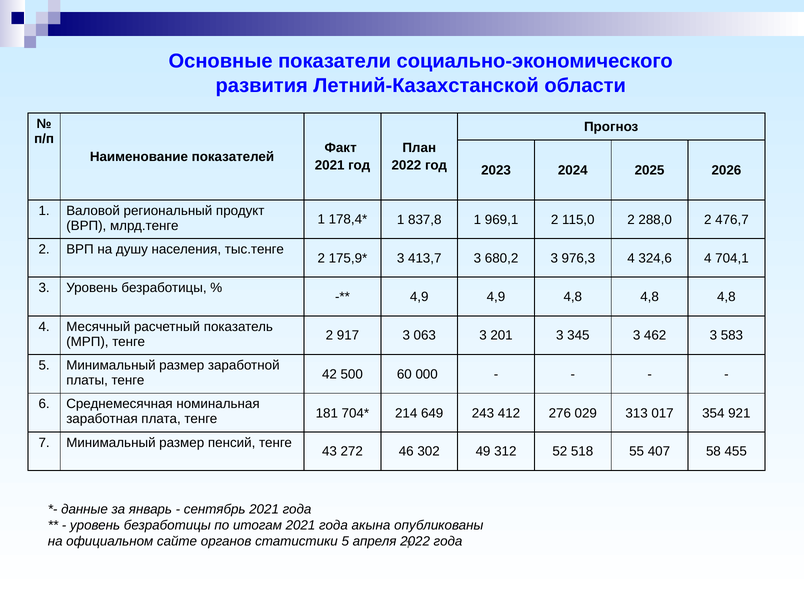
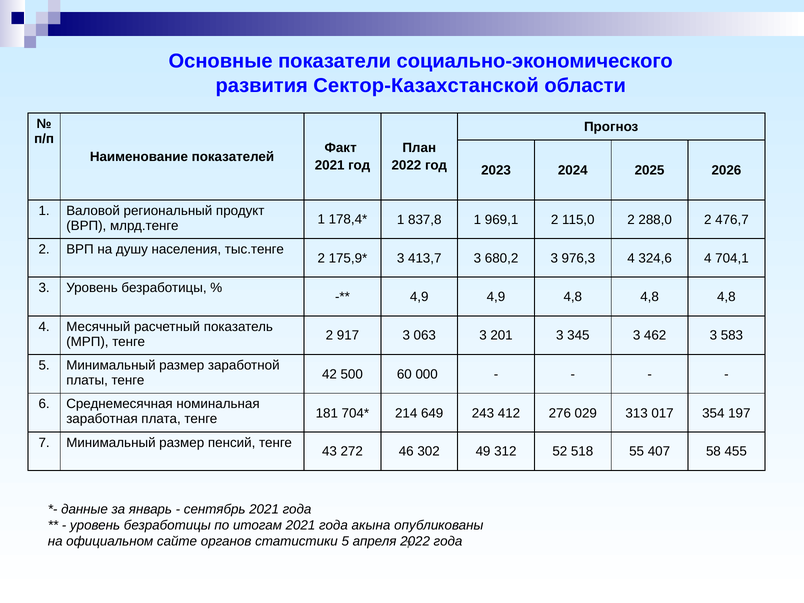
Летний-Казахстанской: Летний-Казахстанской -> Сектор-Казахстанской
921: 921 -> 197
